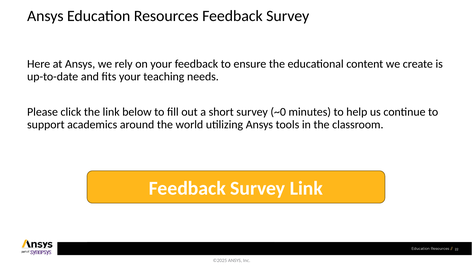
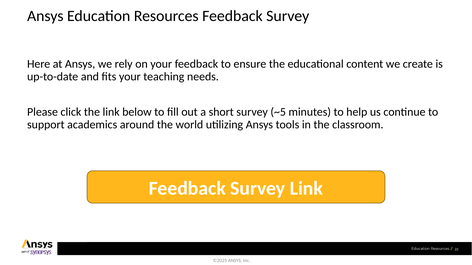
~0: ~0 -> ~5
